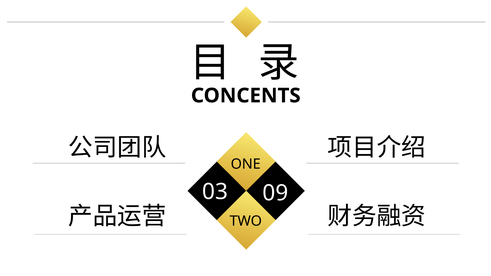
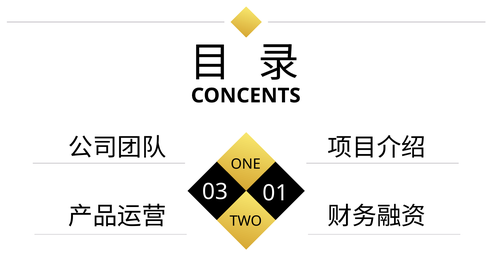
09: 09 -> 01
